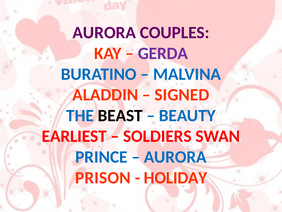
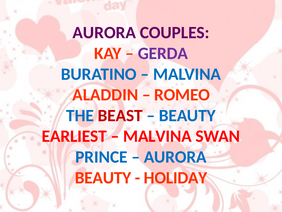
SIGNED: SIGNED -> ROMEO
BEAST colour: black -> red
SOLDIERS at (157, 136): SOLDIERS -> MALVINA
PRISON at (103, 177): PRISON -> BEAUTY
